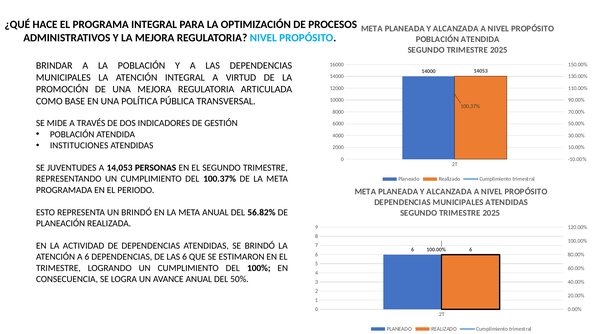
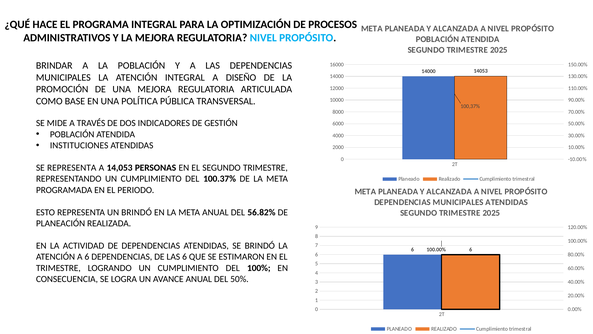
VIRTUD: VIRTUD -> DISEÑO
SE JUVENTUDES: JUVENTUDES -> REPRESENTA
